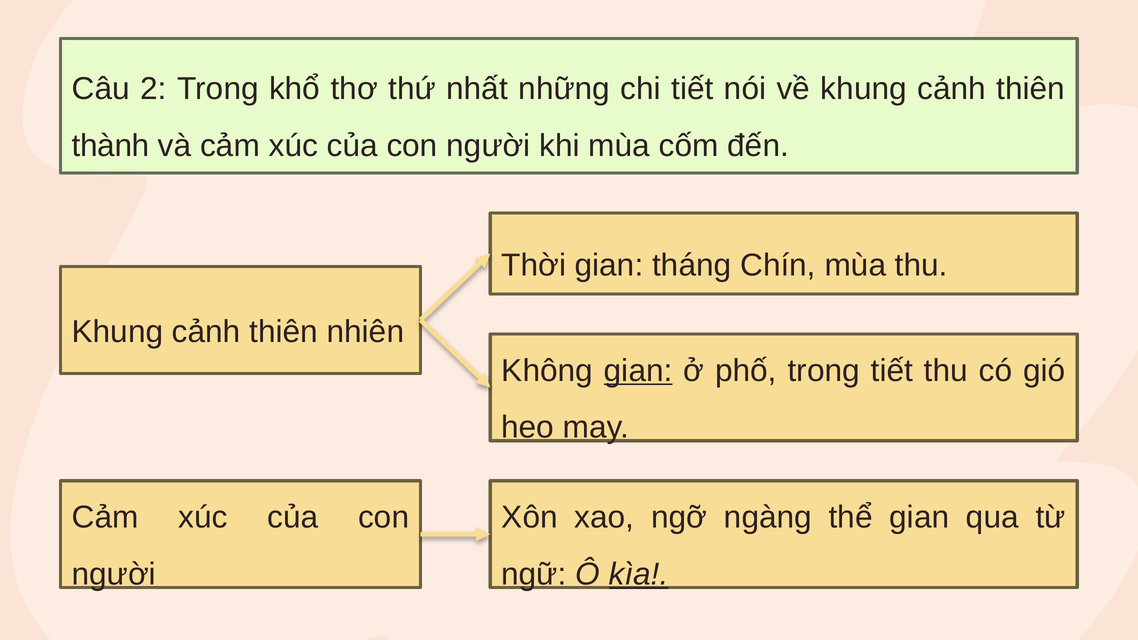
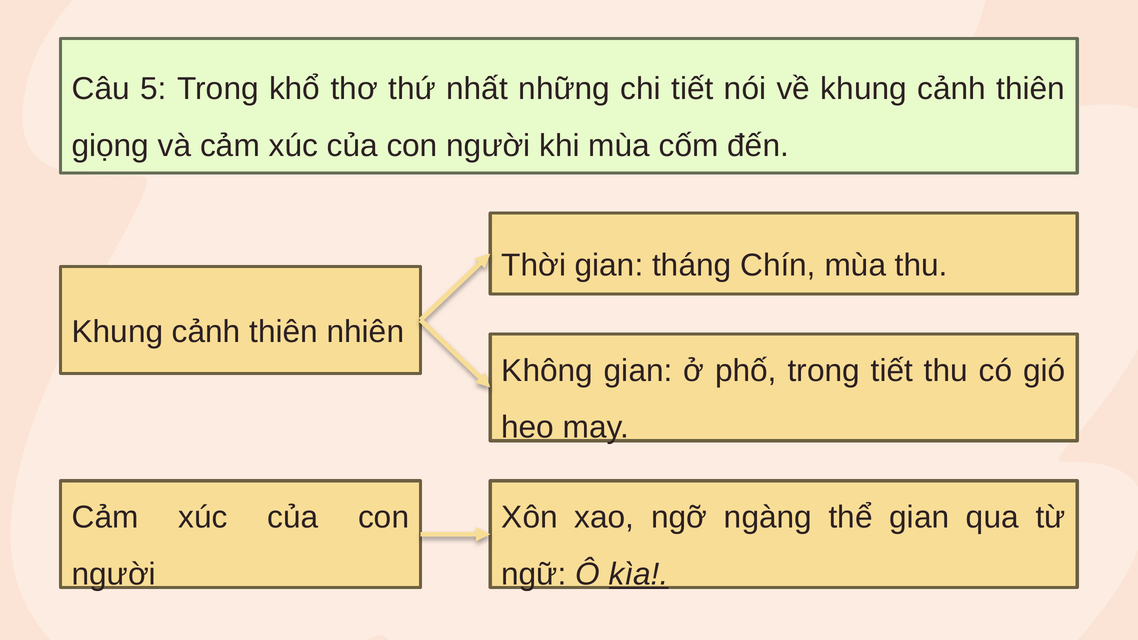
2: 2 -> 5
thành: thành -> giọng
gian at (638, 371) underline: present -> none
